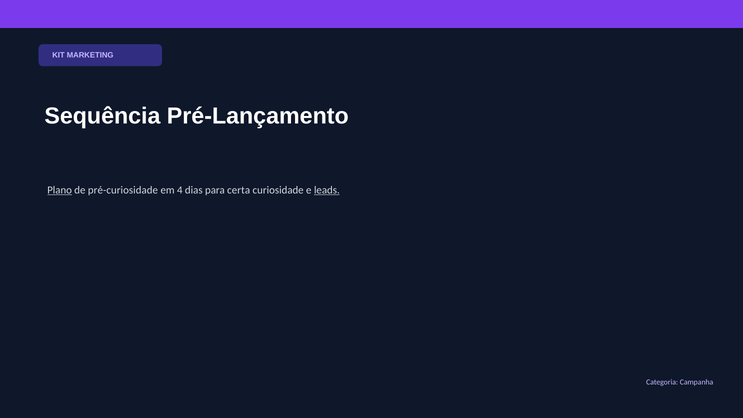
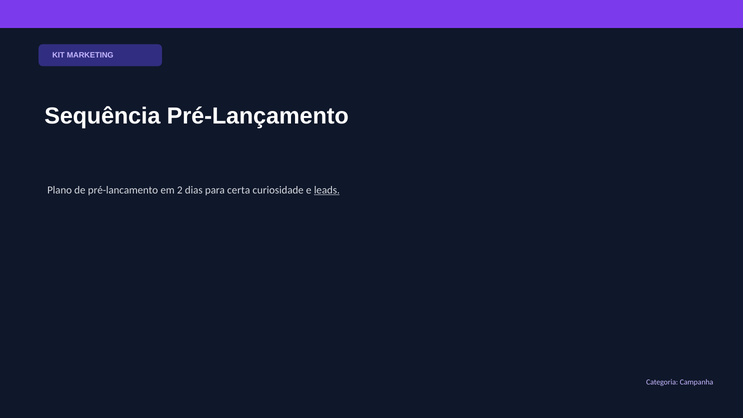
Plano underline: present -> none
pré-curiosidade: pré-curiosidade -> pré-lancamento
4: 4 -> 2
